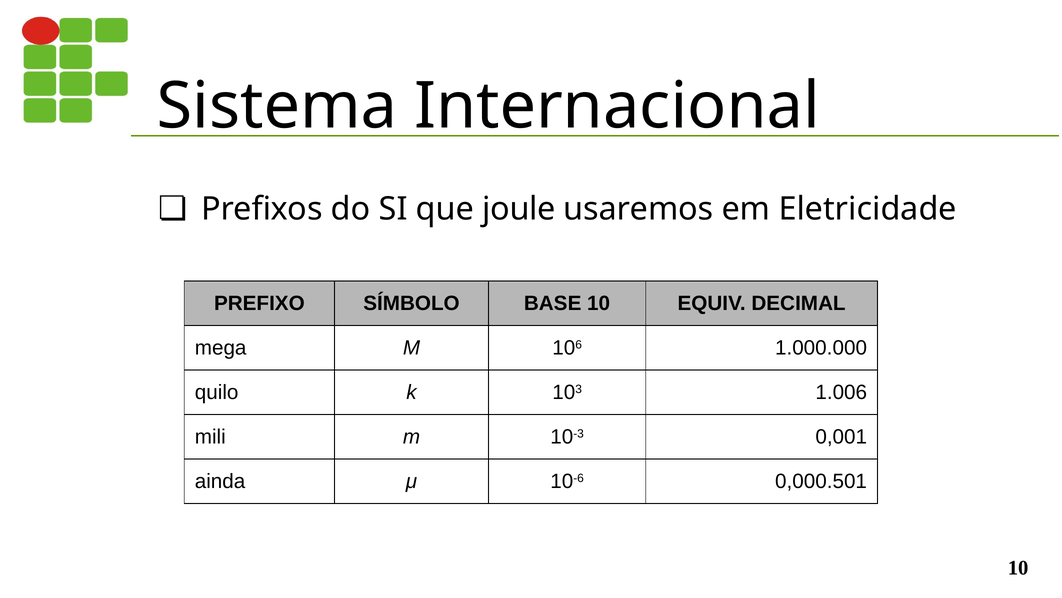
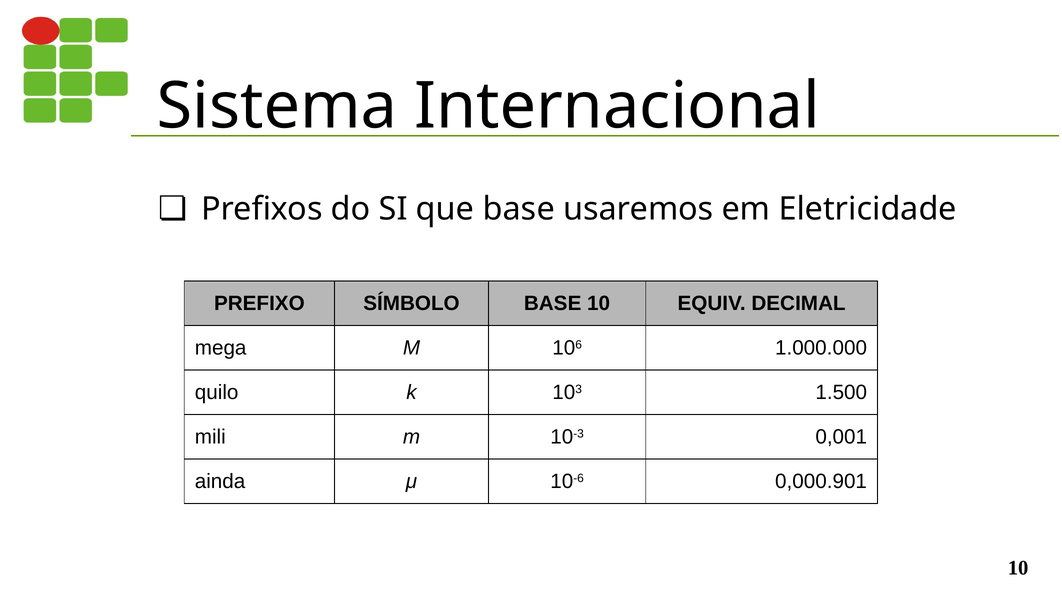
que joule: joule -> base
1.006: 1.006 -> 1.500
0,000.501: 0,000.501 -> 0,000.901
